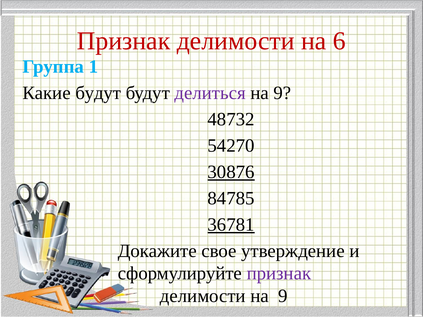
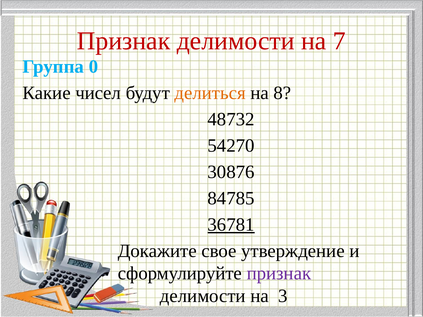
6: 6 -> 7
1: 1 -> 0
Какие будут: будут -> чисел
делиться colour: purple -> orange
9 at (282, 93): 9 -> 8
30876 underline: present -> none
делимости на 9: 9 -> 3
